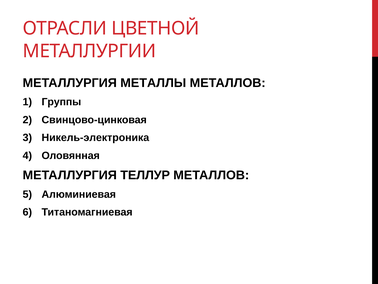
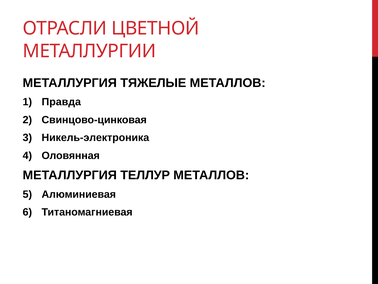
МЕТАЛЛЫ: МЕТАЛЛЫ -> ТЯЖЕЛЫЕ
Группы: Группы -> Правда
